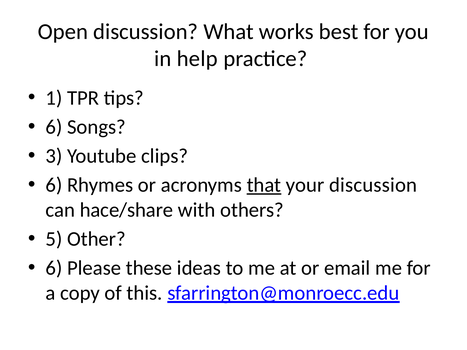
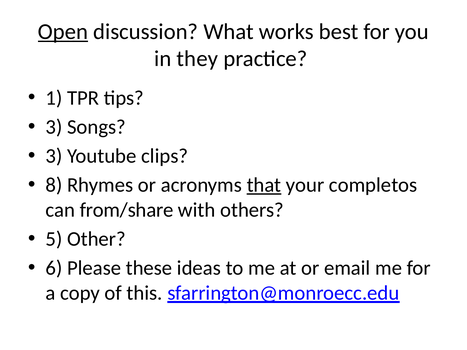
Open underline: none -> present
help: help -> they
6 at (54, 127): 6 -> 3
6 at (54, 185): 6 -> 8
your discussion: discussion -> completos
hace/share: hace/share -> from/share
